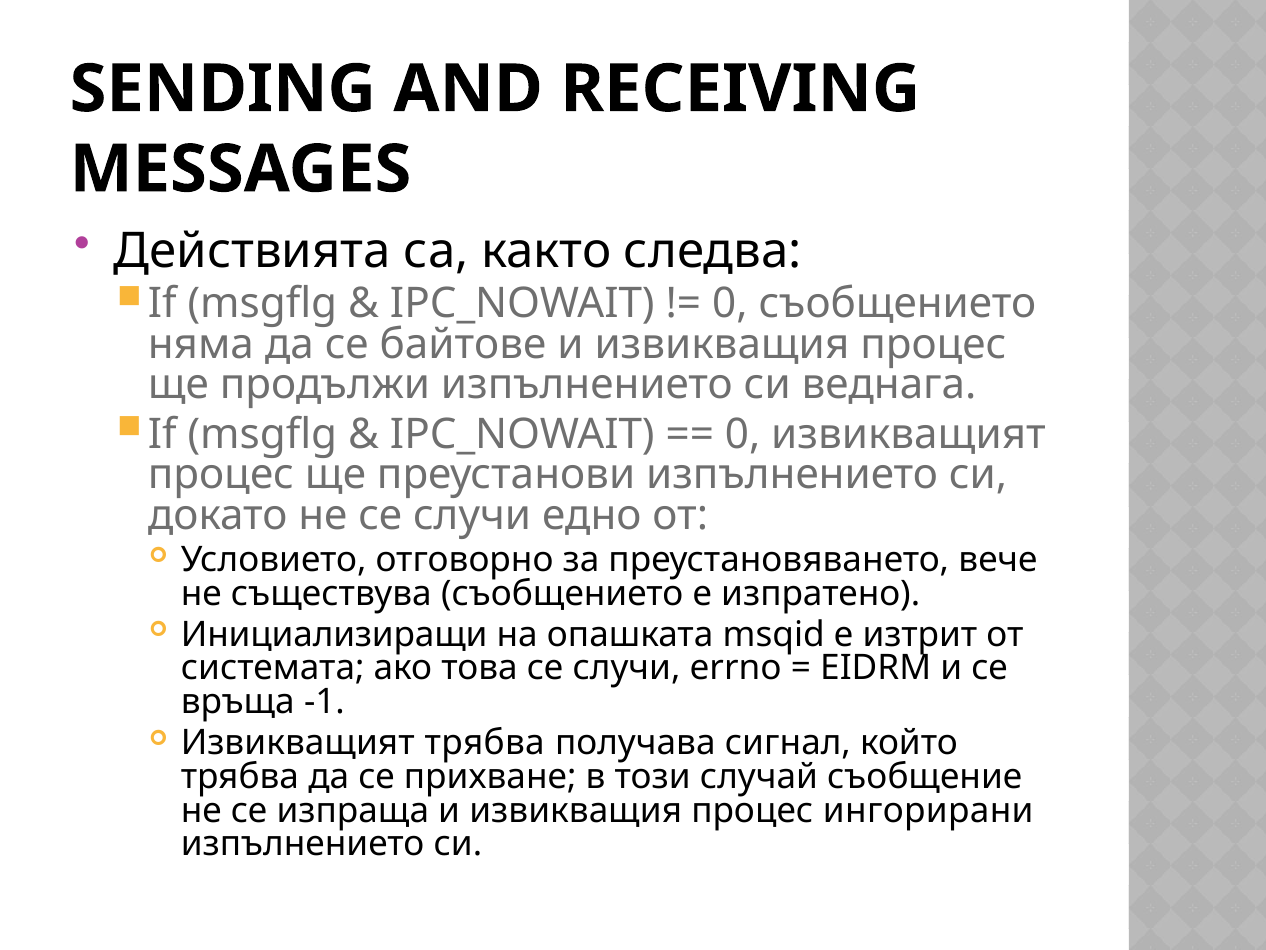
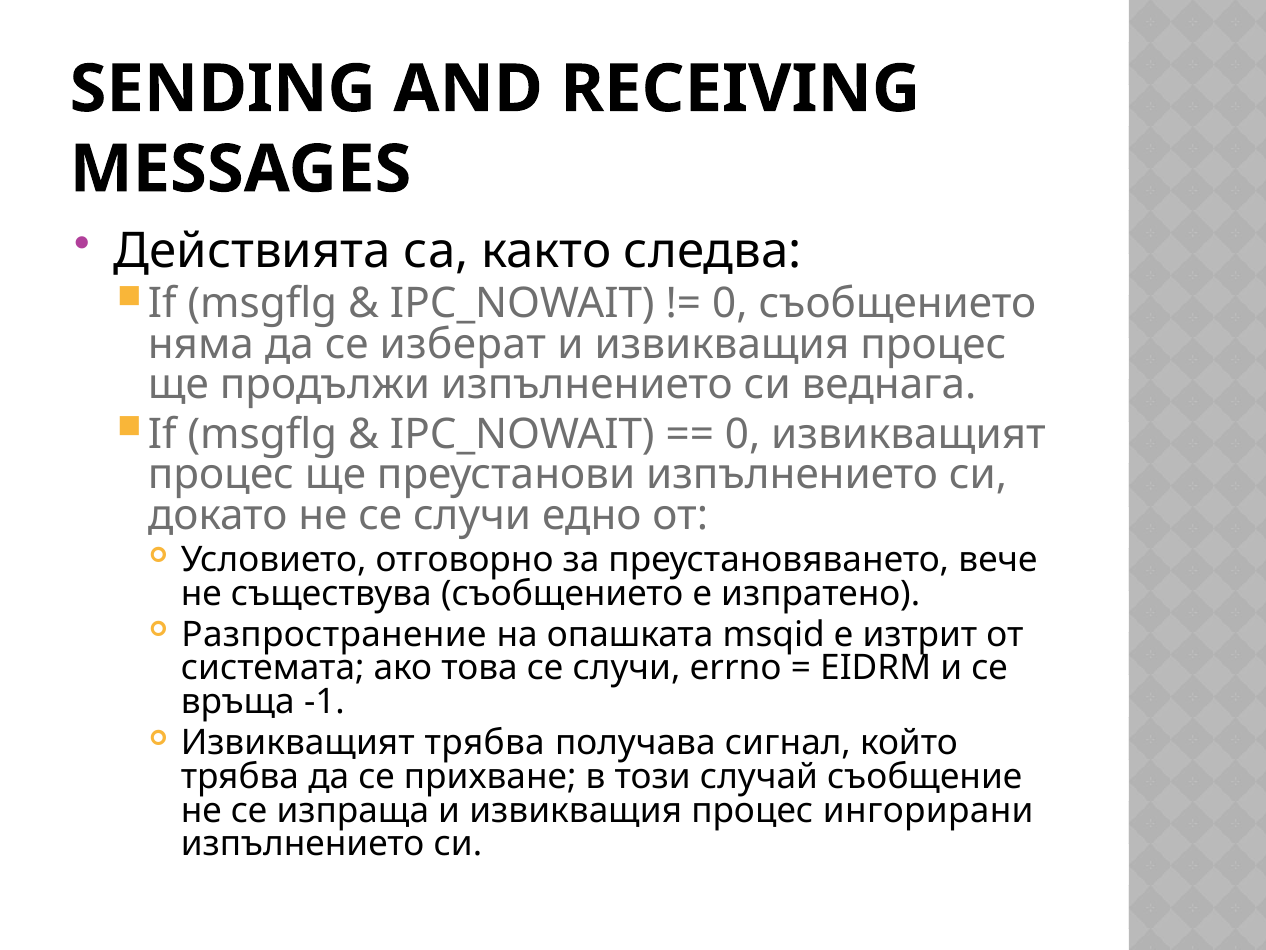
байтове: байтове -> изберат
Инициализиращи: Инициализиращи -> Разпространение
